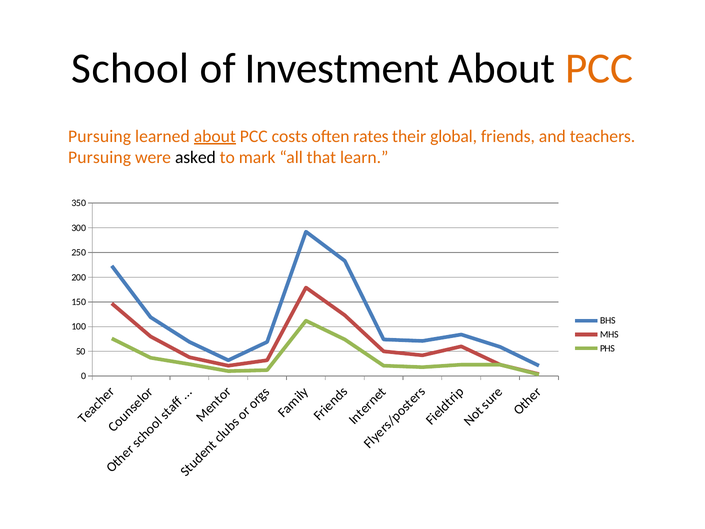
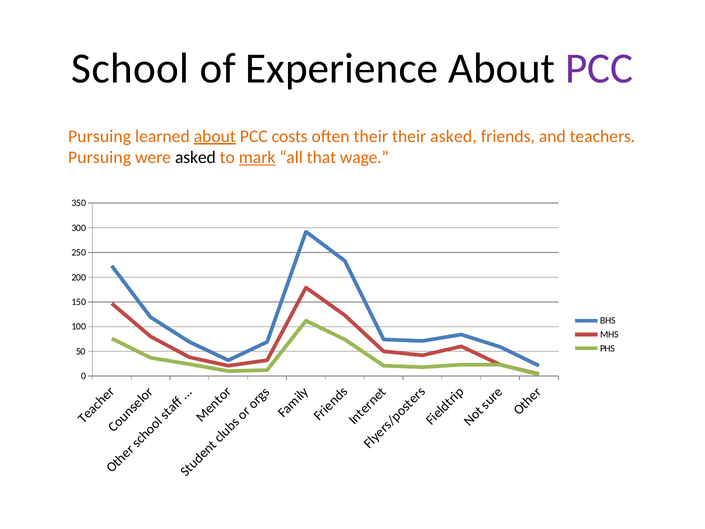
Investment: Investment -> Experience
PCC at (599, 68) colour: orange -> purple
often rates: rates -> their
their global: global -> asked
mark underline: none -> present
learn: learn -> wage
